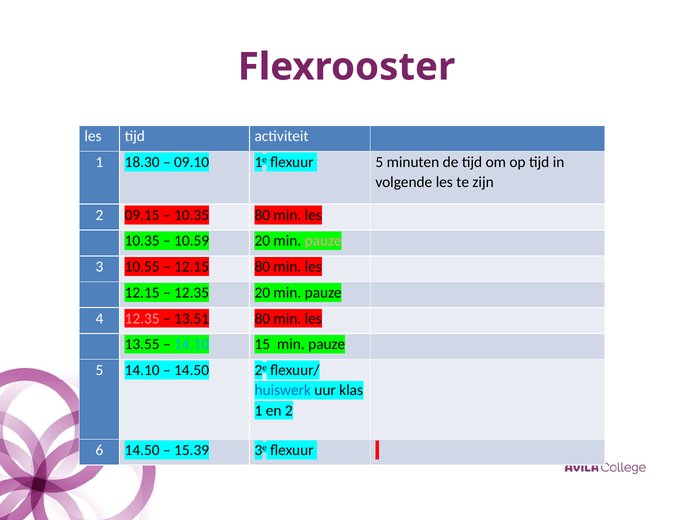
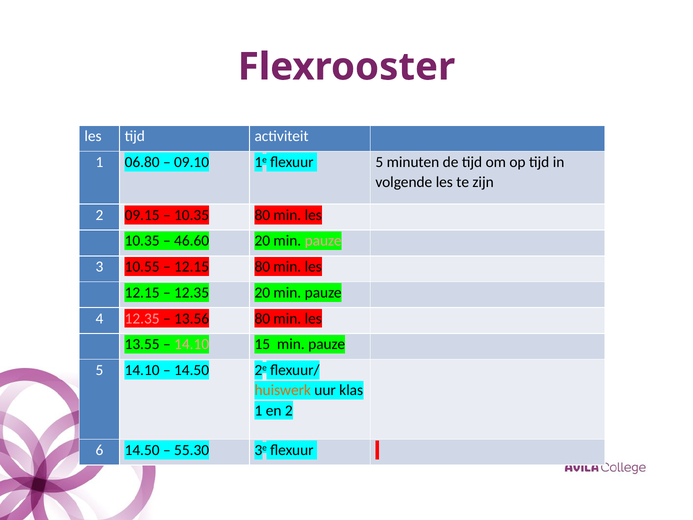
18.30: 18.30 -> 06.80
10.59: 10.59 -> 46.60
13.51: 13.51 -> 13.56
14.10 at (192, 344) colour: light blue -> pink
huiswerk colour: blue -> orange
15.39: 15.39 -> 55.30
